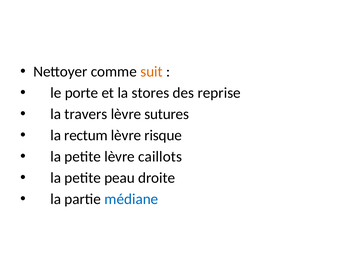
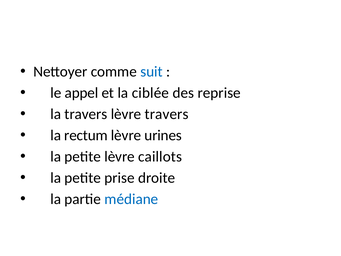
suit colour: orange -> blue
porte: porte -> appel
stores: stores -> ciblée
lèvre sutures: sutures -> travers
risque: risque -> urines
peau: peau -> prise
